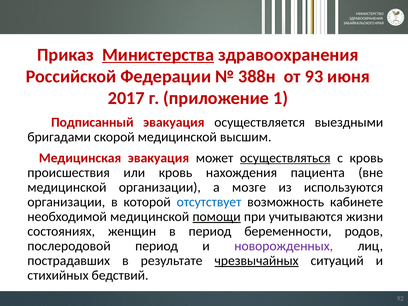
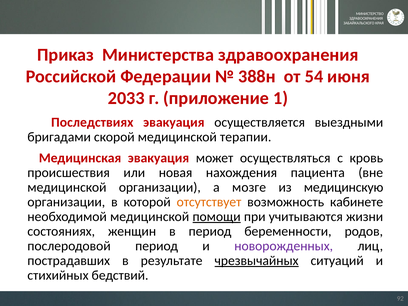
Министерства underline: present -> none
93: 93 -> 54
2017: 2017 -> 2033
Подписанный: Подписанный -> Последствиях
высшим: высшим -> терапии
осуществляться underline: present -> none
или кровь: кровь -> новая
используются: используются -> медицинскую
отсутствует colour: blue -> orange
